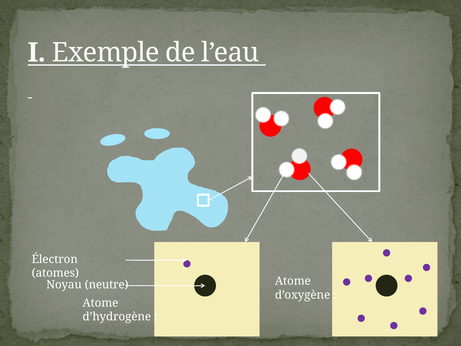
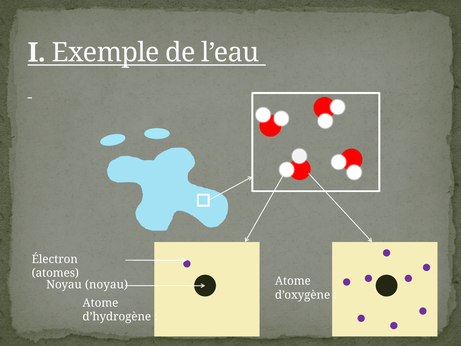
Noyau neutre: neutre -> noyau
